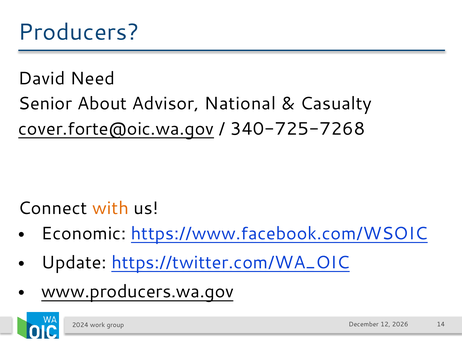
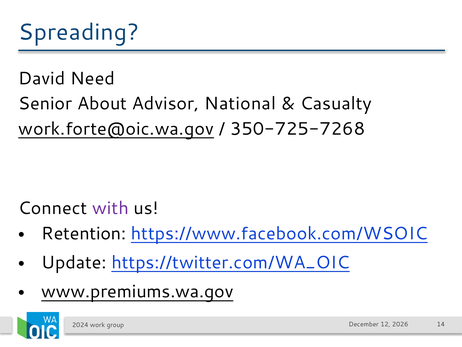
Producers: Producers -> Spreading
cover.forte@oic.wa.gov: cover.forte@oic.wa.gov -> work.forte@oic.wa.gov
340-725-7268: 340-725-7268 -> 350-725-7268
with colour: orange -> purple
Economic: Economic -> Retention
www.producers.wa.gov: www.producers.wa.gov -> www.premiums.wa.gov
